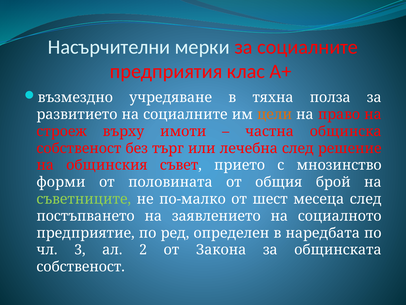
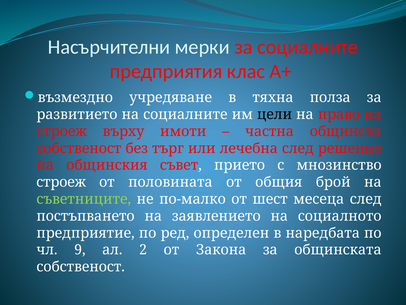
цели colour: orange -> black
форми at (61, 182): форми -> строеж
3: 3 -> 9
